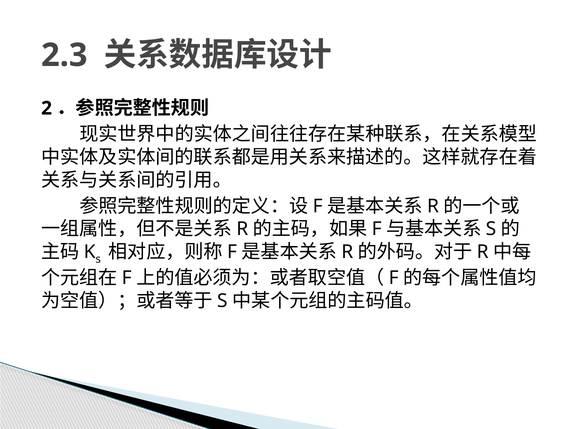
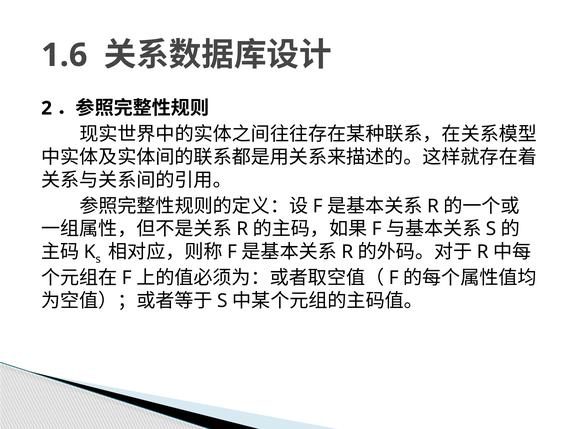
2.3: 2.3 -> 1.6
